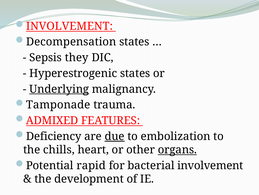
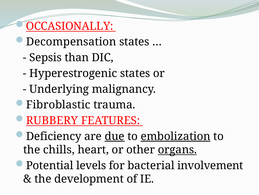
INVOLVEMENT at (69, 26): INVOLVEMENT -> OCCASIONALLY
they: they -> than
Underlying underline: present -> none
Tamponade: Tamponade -> Fibroblastic
ADMIXED: ADMIXED -> RUBBERY
embolization underline: none -> present
rapid: rapid -> levels
